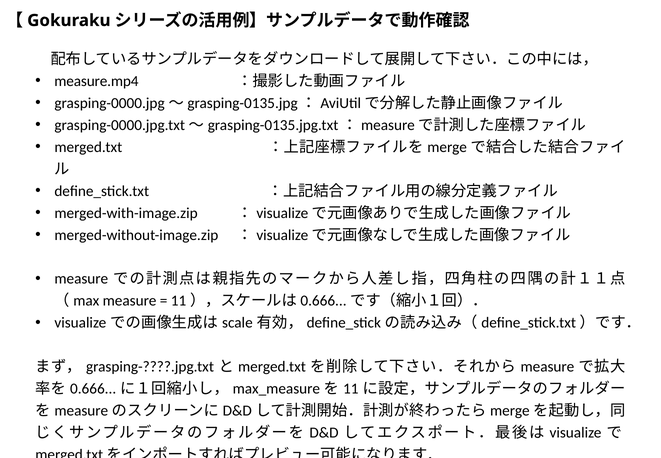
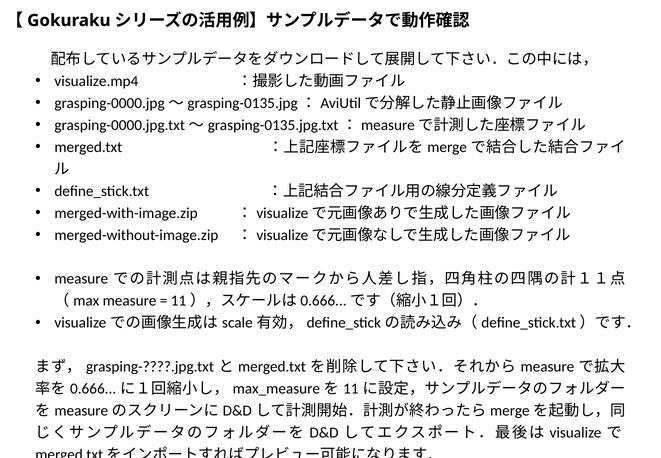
measure.mp4: measure.mp4 -> visualize.mp4
